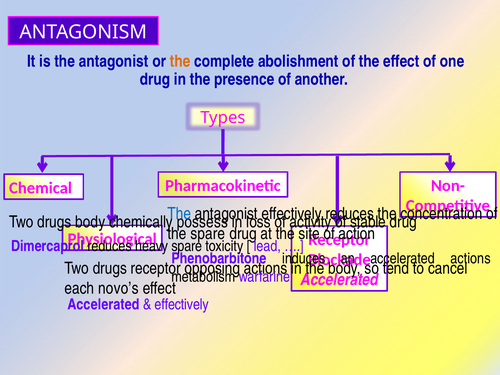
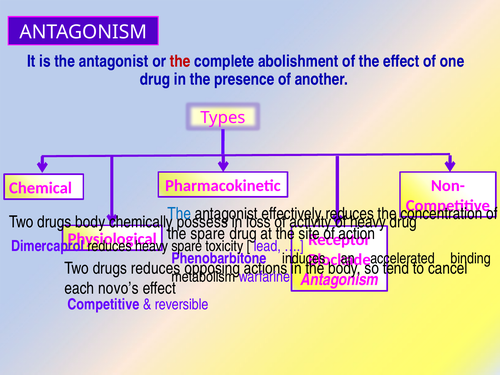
the at (180, 61) colour: orange -> red
stable at (368, 222): stable -> heavy
actions at (471, 259): actions -> binding
drugs receptor: receptor -> reduces
Accelerated at (339, 280): Accelerated -> Antagonism
Accelerated at (103, 304): Accelerated -> Competitive
effectively at (182, 304): effectively -> reversible
